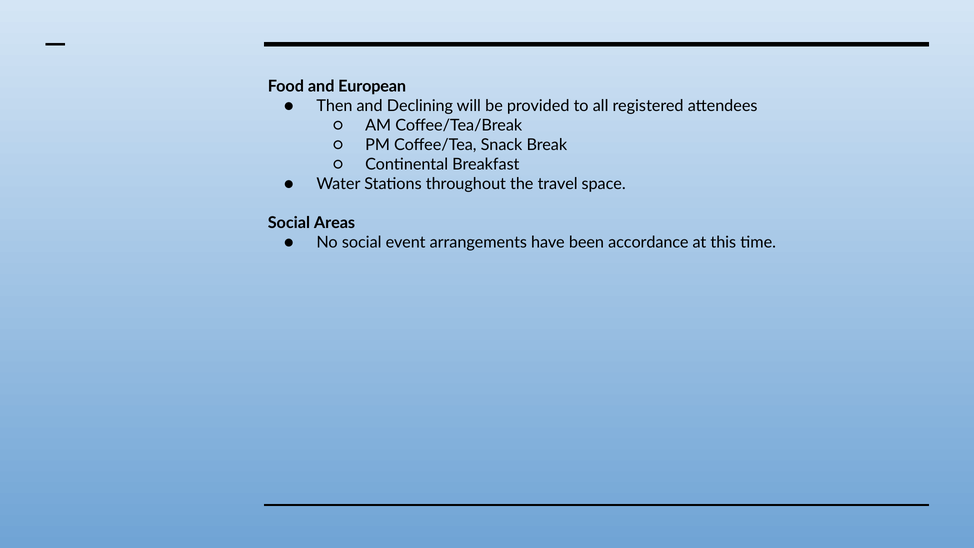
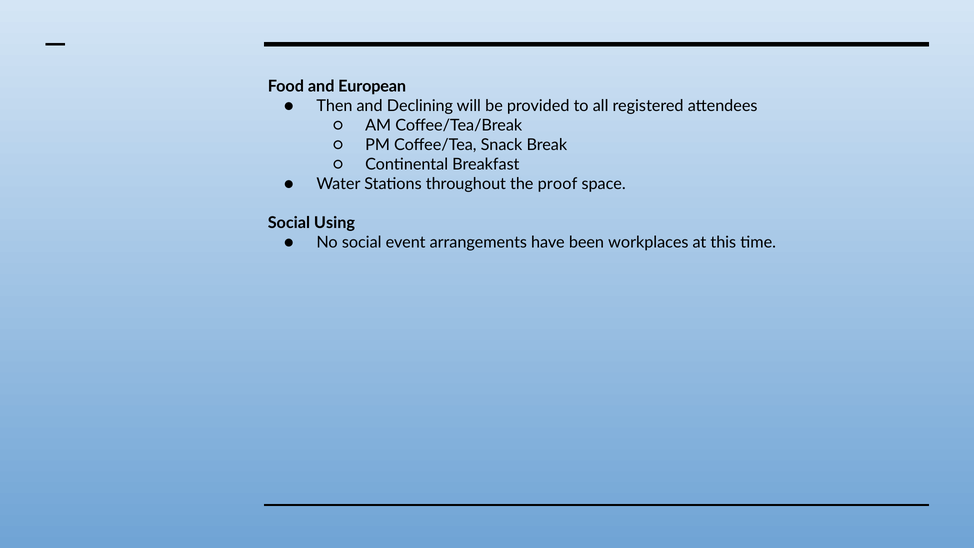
travel: travel -> proof
Areas: Areas -> Using
accordance: accordance -> workplaces
